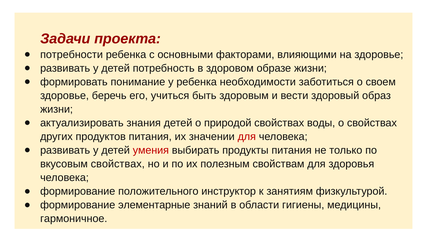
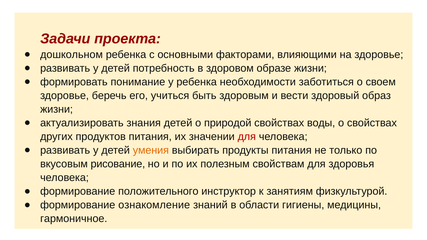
потребности: потребности -> дошкольном
умения colour: red -> orange
вкусовым свойствах: свойствах -> рисование
элементарные: элементарные -> ознакомление
